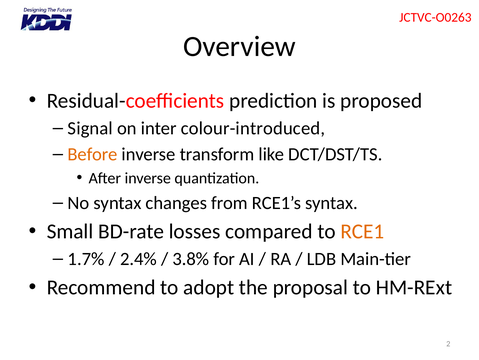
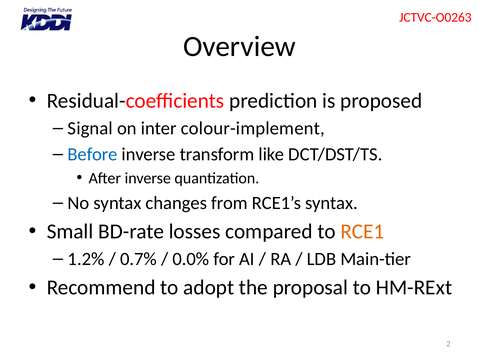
colour-introduced: colour-introduced -> colour-implement
Before colour: orange -> blue
1.7%: 1.7% -> 1.2%
2.4%: 2.4% -> 0.7%
3.8%: 3.8% -> 0.0%
